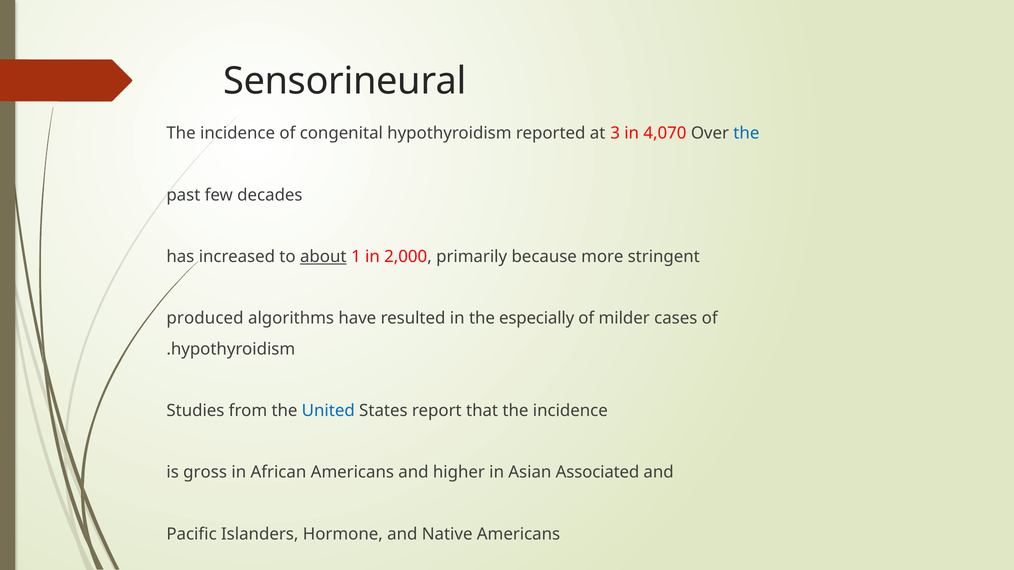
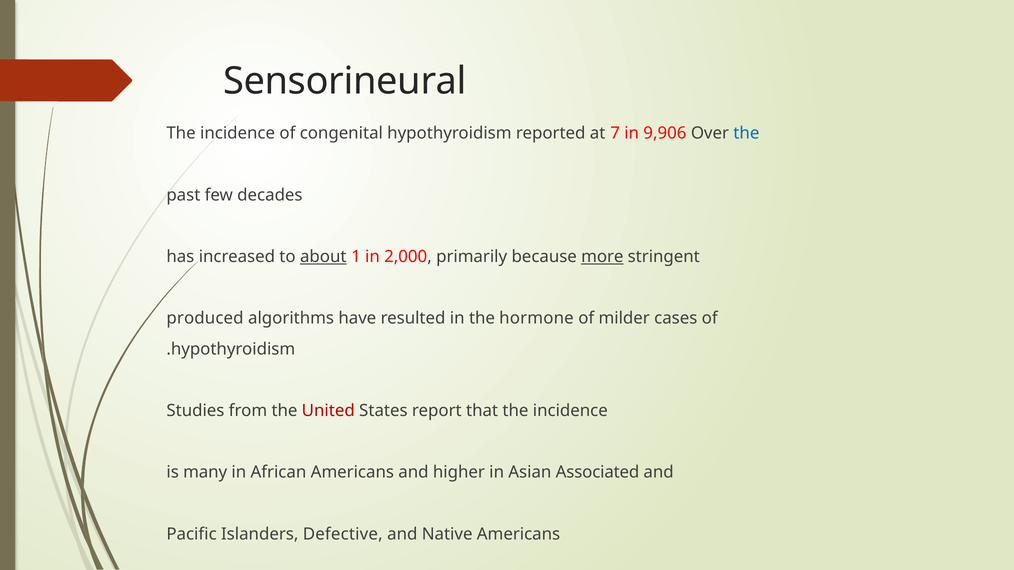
3: 3 -> 7
4,070: 4,070 -> 9,906
more underline: none -> present
especially: especially -> hormone
United colour: blue -> red
gross: gross -> many
Hormone: Hormone -> Defective
